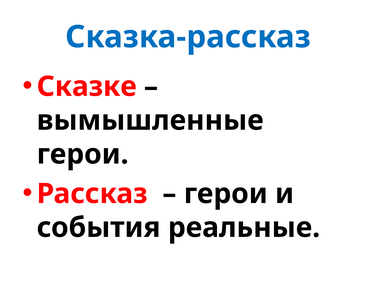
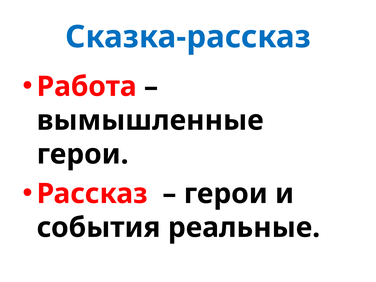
Сказке: Сказке -> Работа
